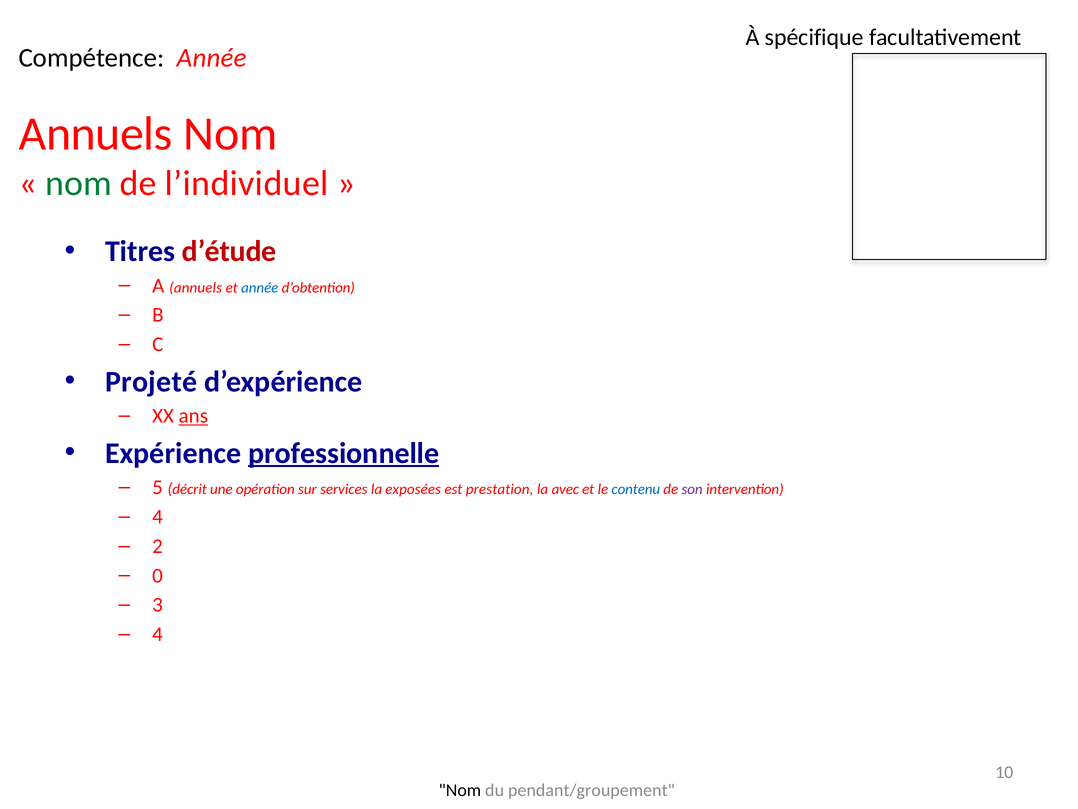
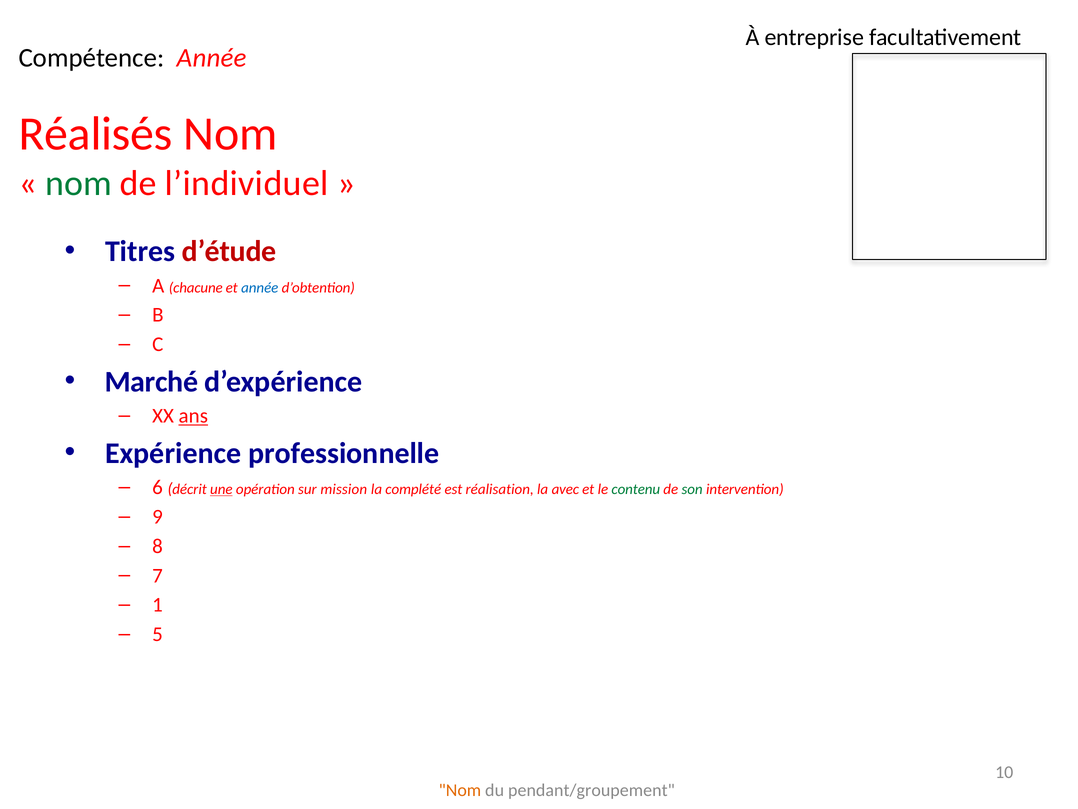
spécifique: spécifique -> entreprise
Annuels at (96, 134): Annuels -> Réalisés
A annuels: annuels -> chacune
Projeté: Projeté -> Marché
professionnelle underline: present -> none
5: 5 -> 6
une underline: none -> present
services: services -> mission
exposées: exposées -> complété
prestation: prestation -> réalisation
contenu colour: blue -> green
son colour: purple -> green
4 at (158, 516): 4 -> 9
2: 2 -> 8
0: 0 -> 7
3: 3 -> 1
4 at (158, 634): 4 -> 5
Nom at (460, 790) colour: black -> orange
